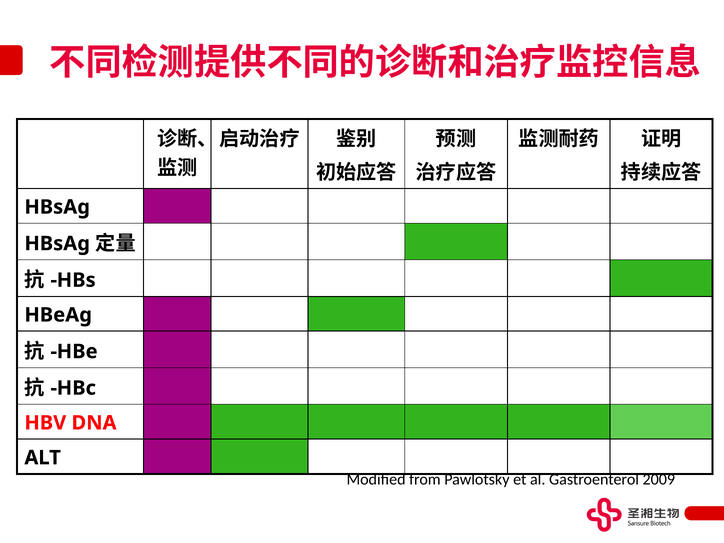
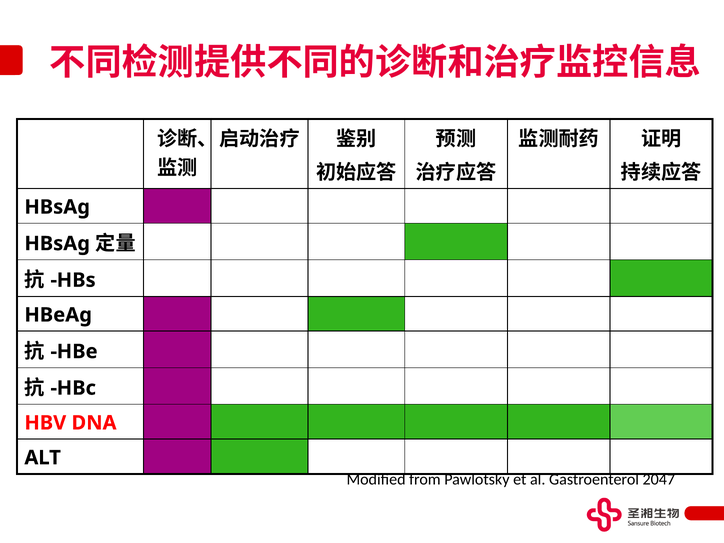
2009: 2009 -> 2047
